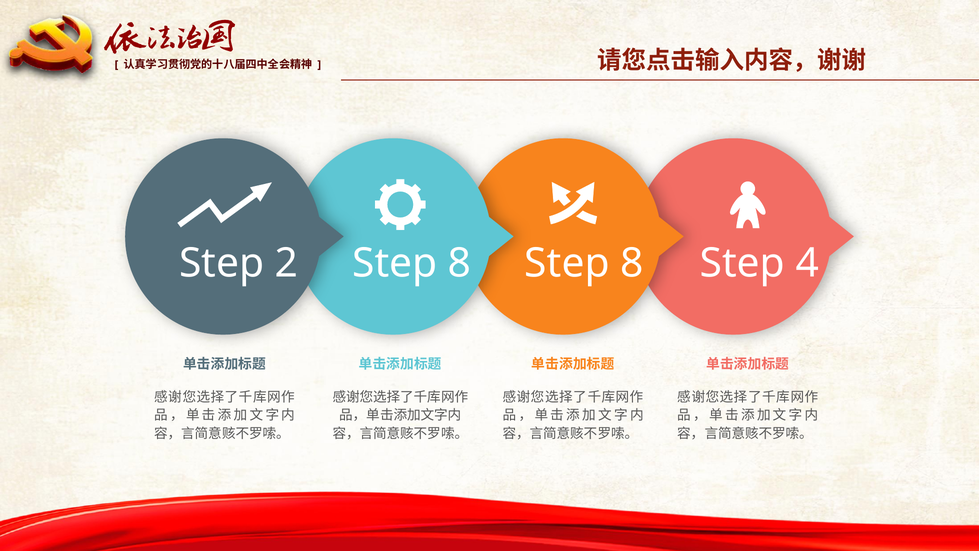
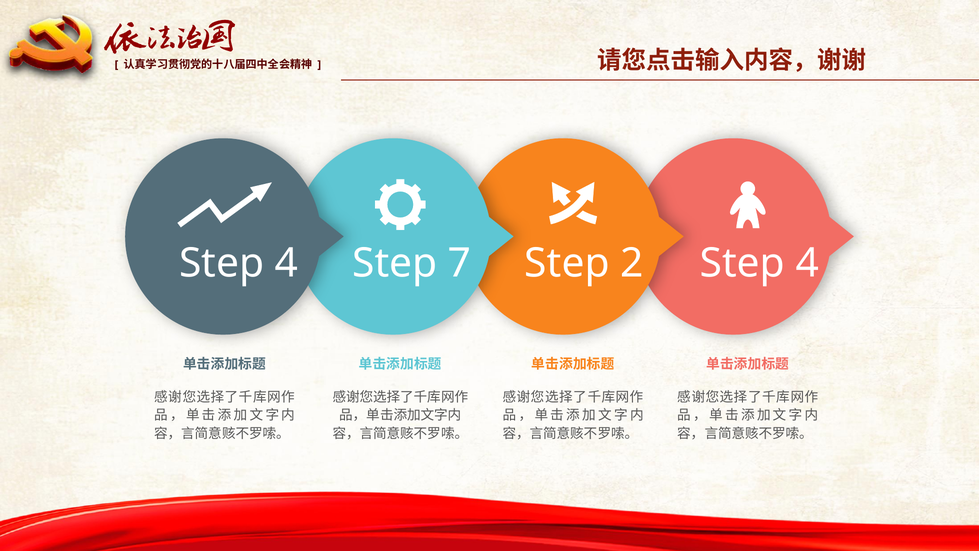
2 at (286, 263): 2 -> 4
8 at (460, 263): 8 -> 7
8 at (632, 263): 8 -> 2
